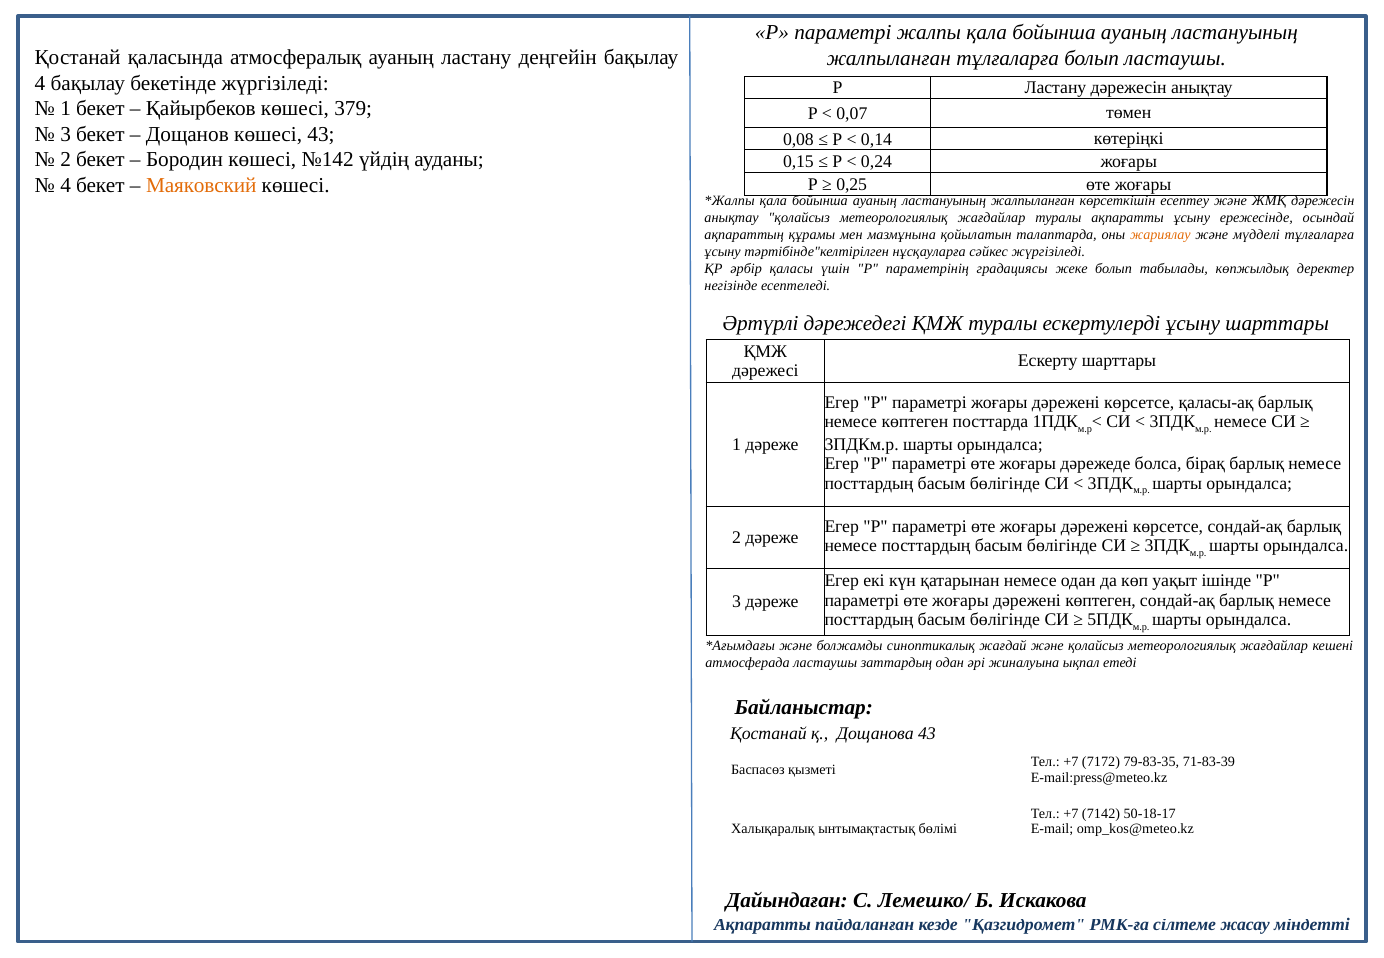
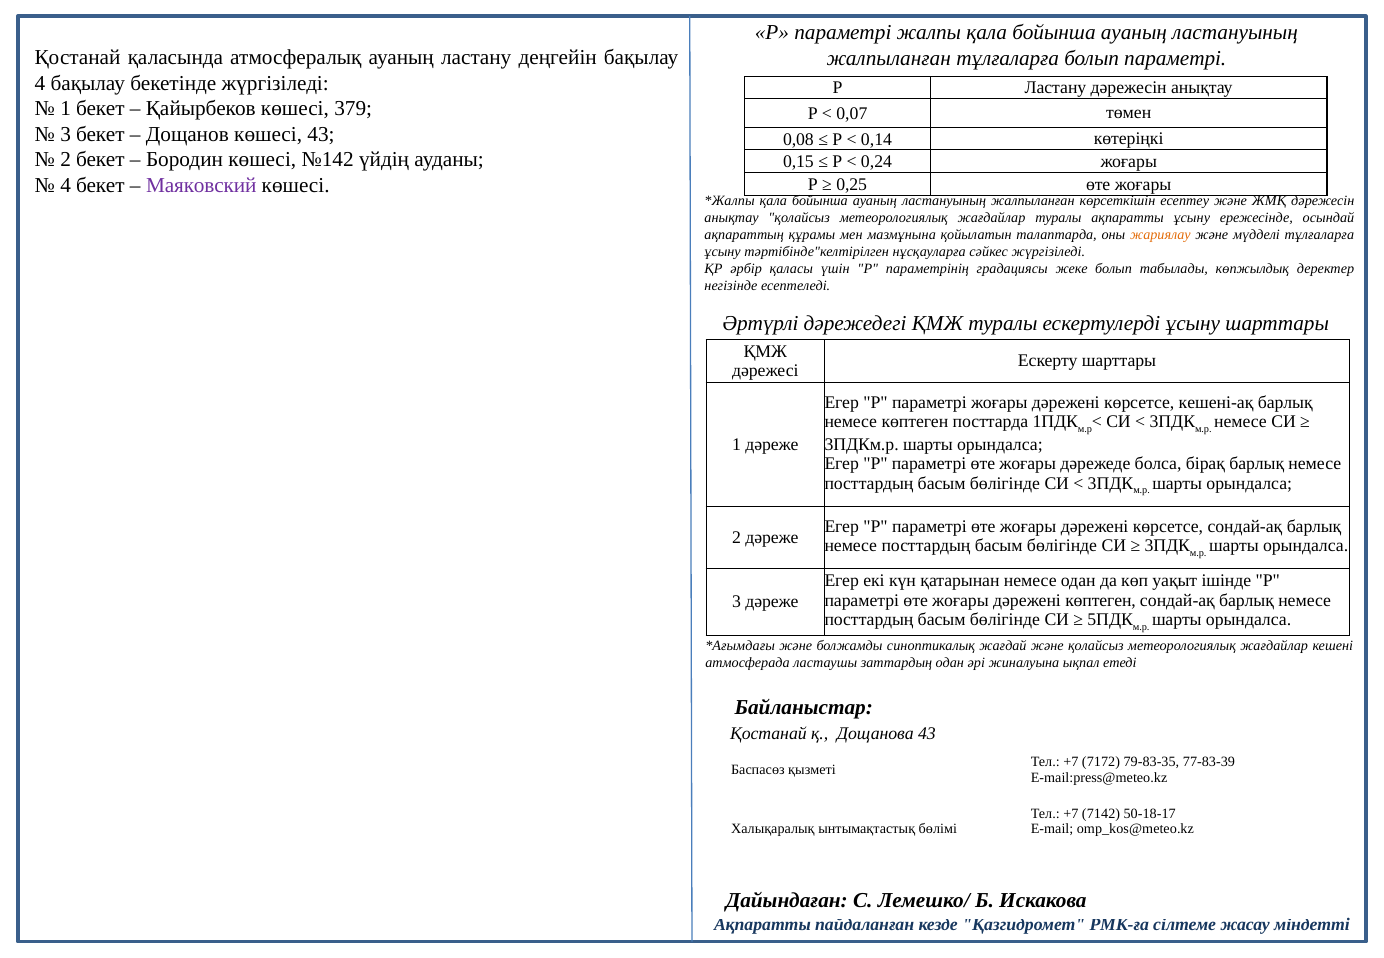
болып ластаушы: ластаушы -> параметрі
Маяковский colour: orange -> purple
қаласы-ақ: қаласы-ақ -> кешені-ақ
71-83-39: 71-83-39 -> 77-83-39
